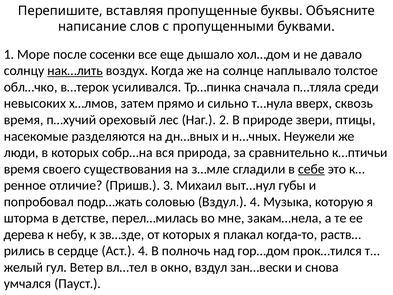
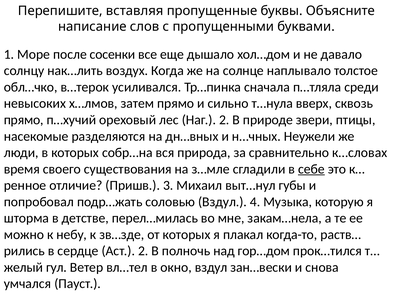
нак…лить underline: present -> none
время at (24, 120): время -> прямо
к…птичьи: к…птичьи -> к…словах
дерева: дерева -> можно
Аст 4: 4 -> 2
